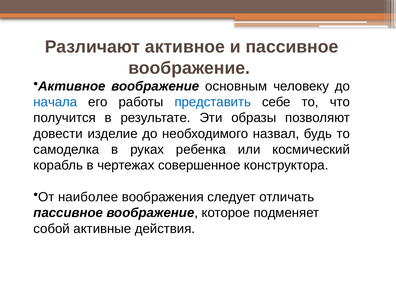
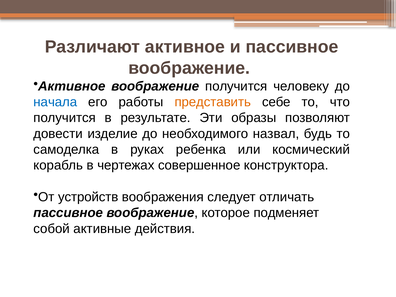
воображение основным: основным -> получится
представить colour: blue -> orange
наиболее: наиболее -> устройств
